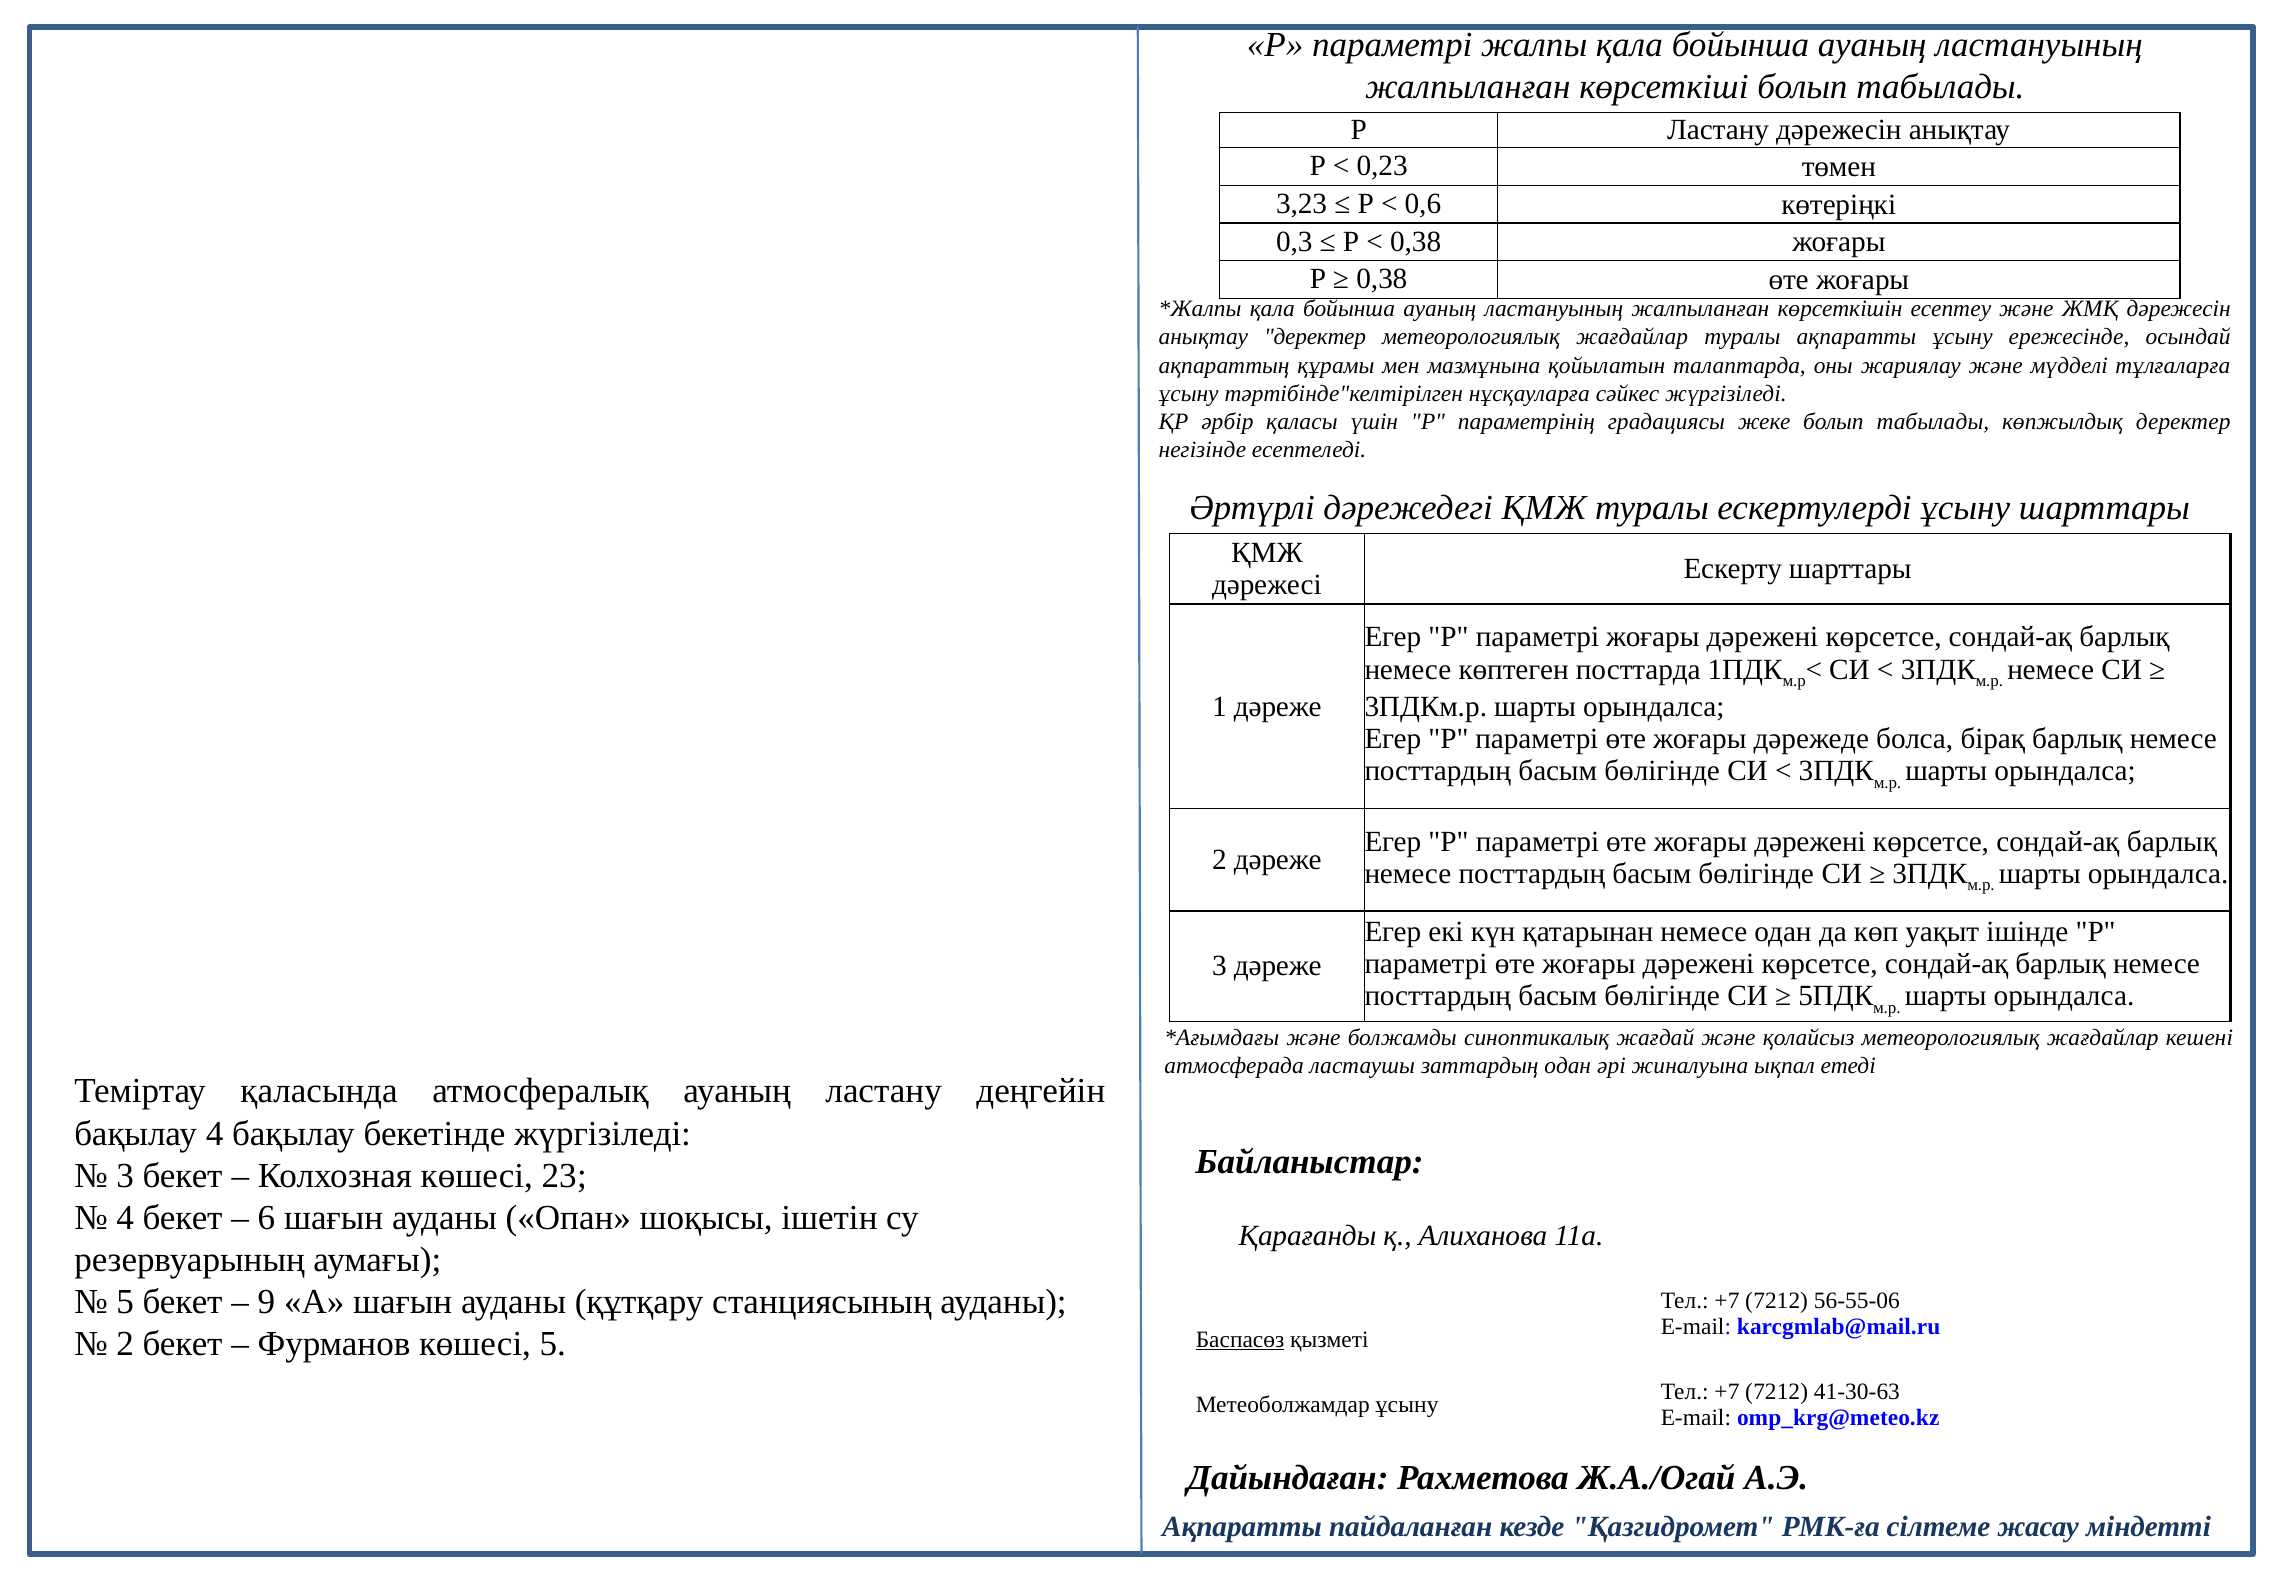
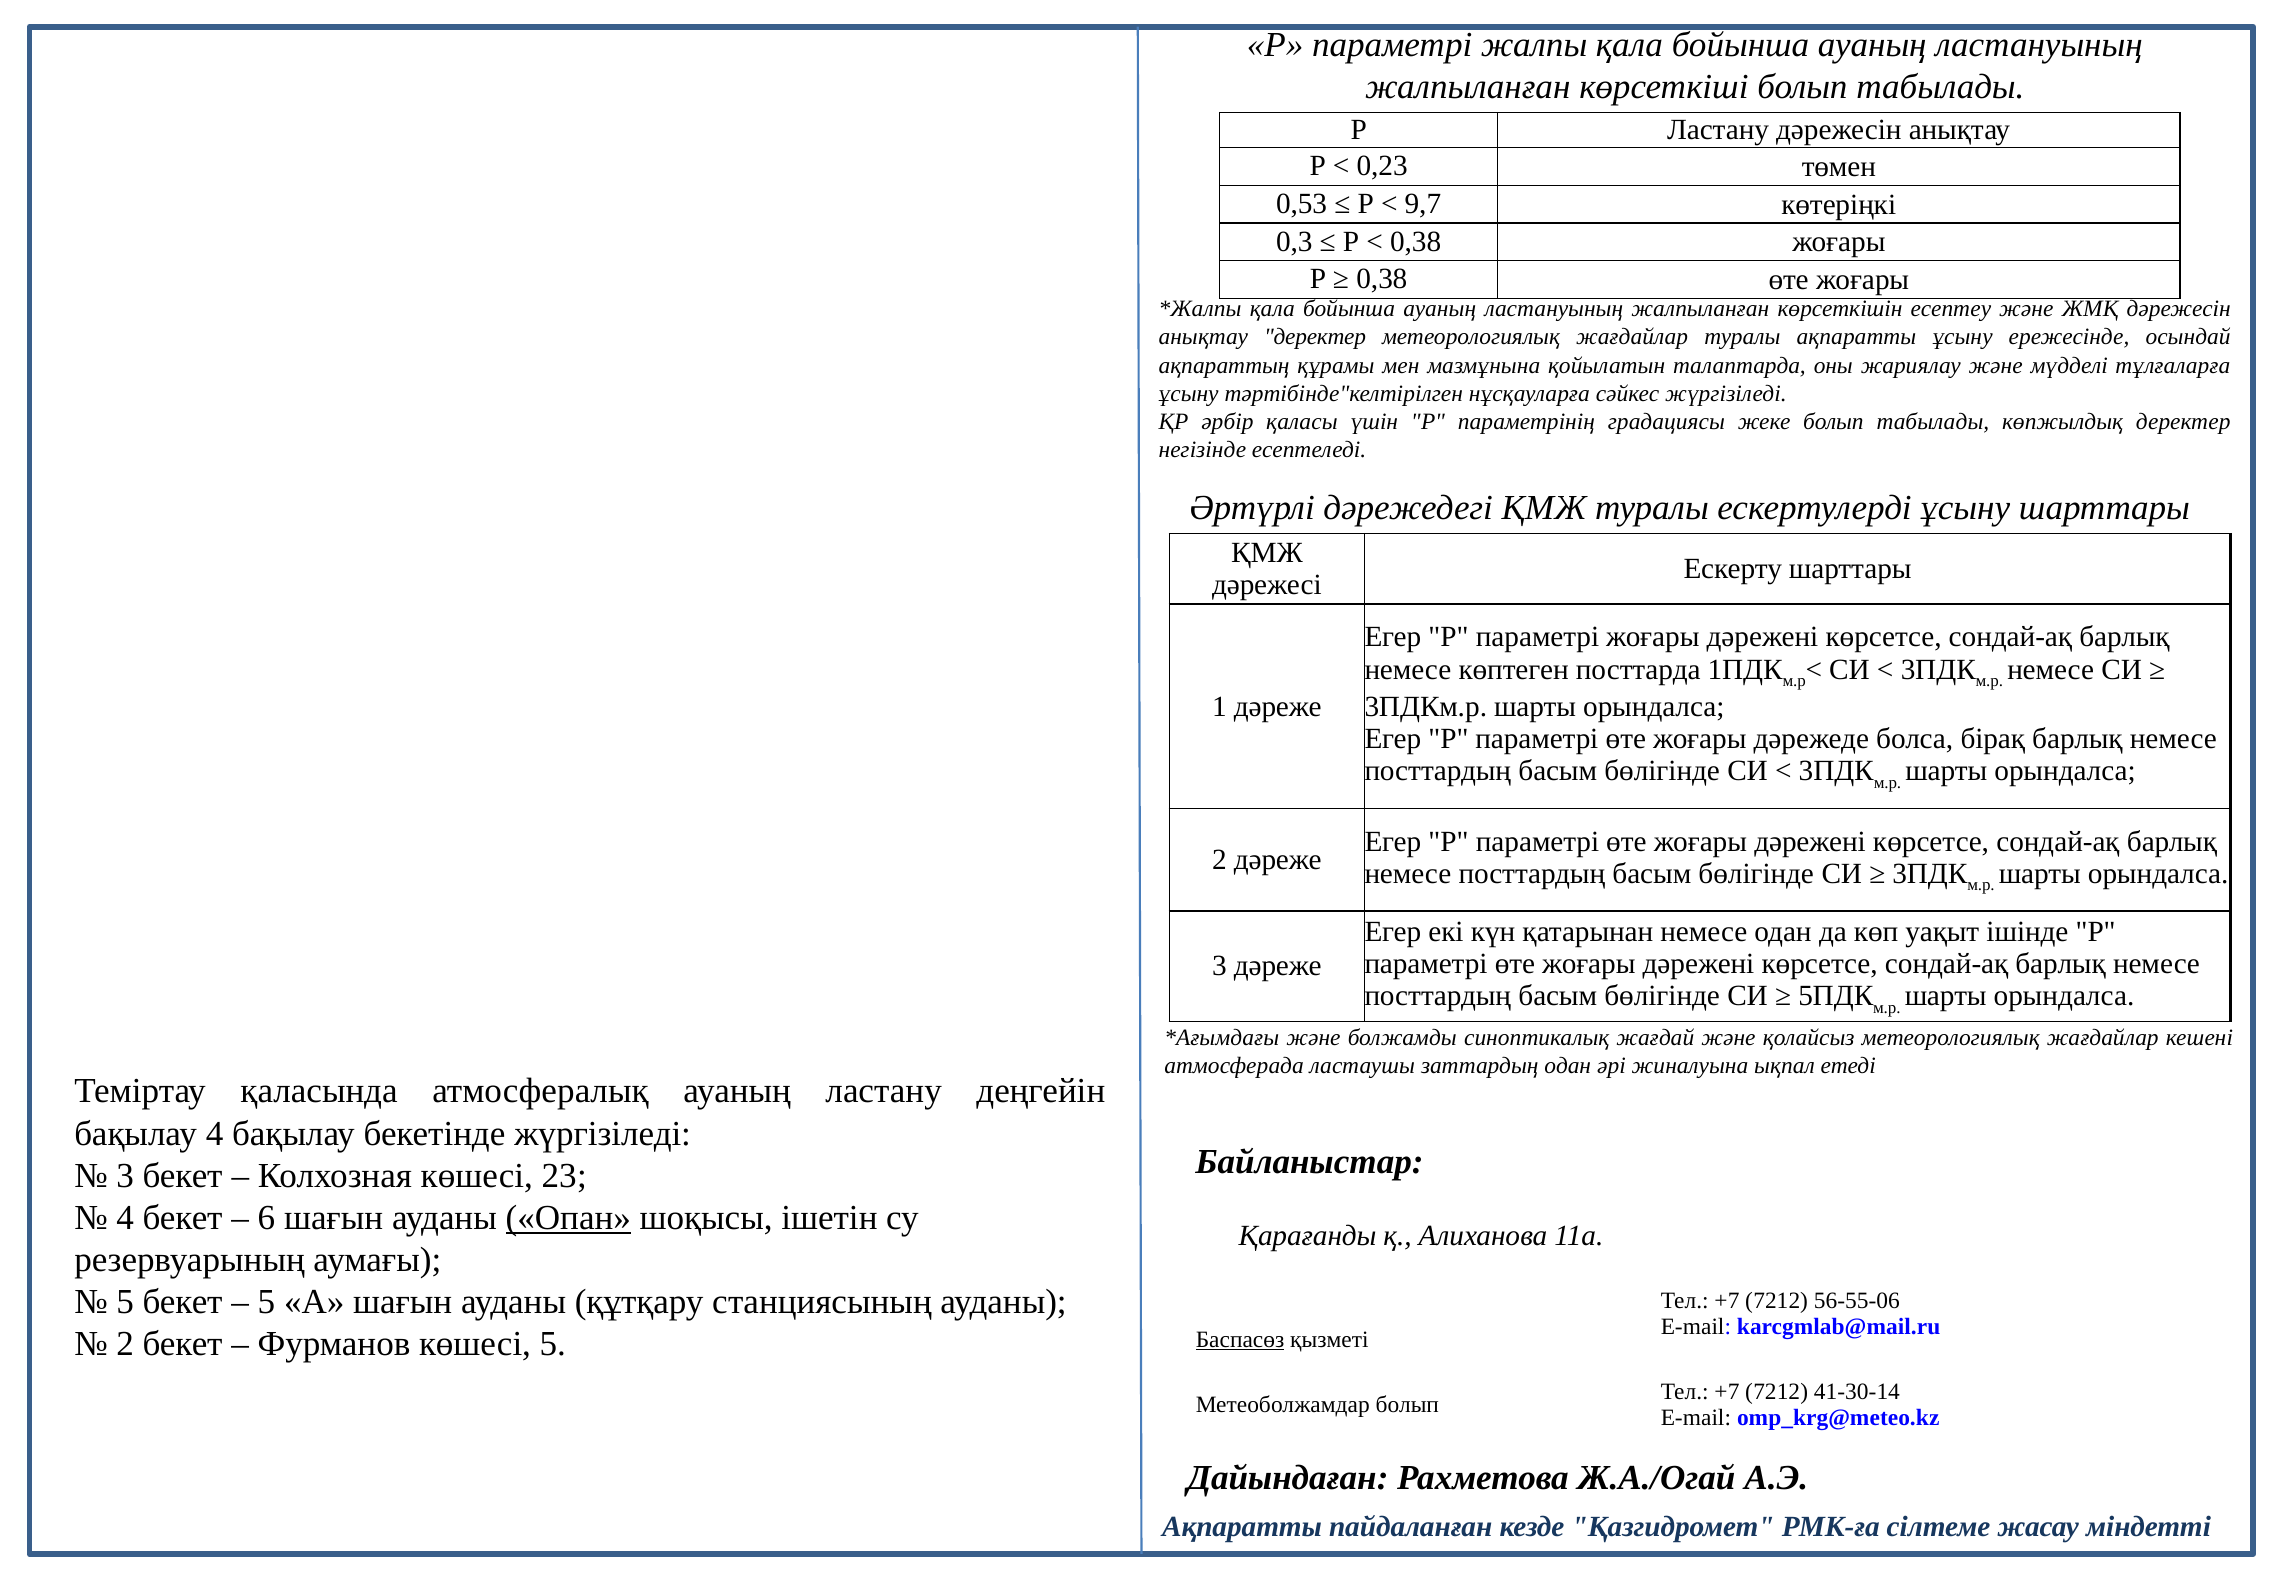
3,23: 3,23 -> 0,53
0,6: 0,6 -> 9,7
Опан underline: none -> present
9 at (266, 1302): 9 -> 5
41-30-63: 41-30-63 -> 41-30-14
Метеоболжамдар ұсыну: ұсыну -> болып
